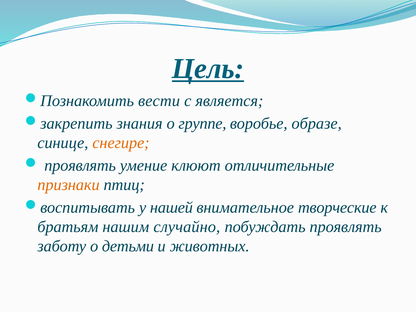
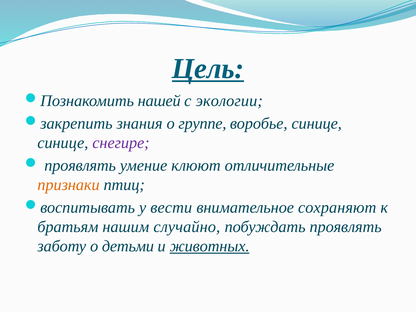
вести: вести -> нашей
является: является -> экологии
воробье образе: образе -> синице
снегире colour: orange -> purple
нашей: нашей -> вести
творческие: творческие -> сохраняют
животных underline: none -> present
